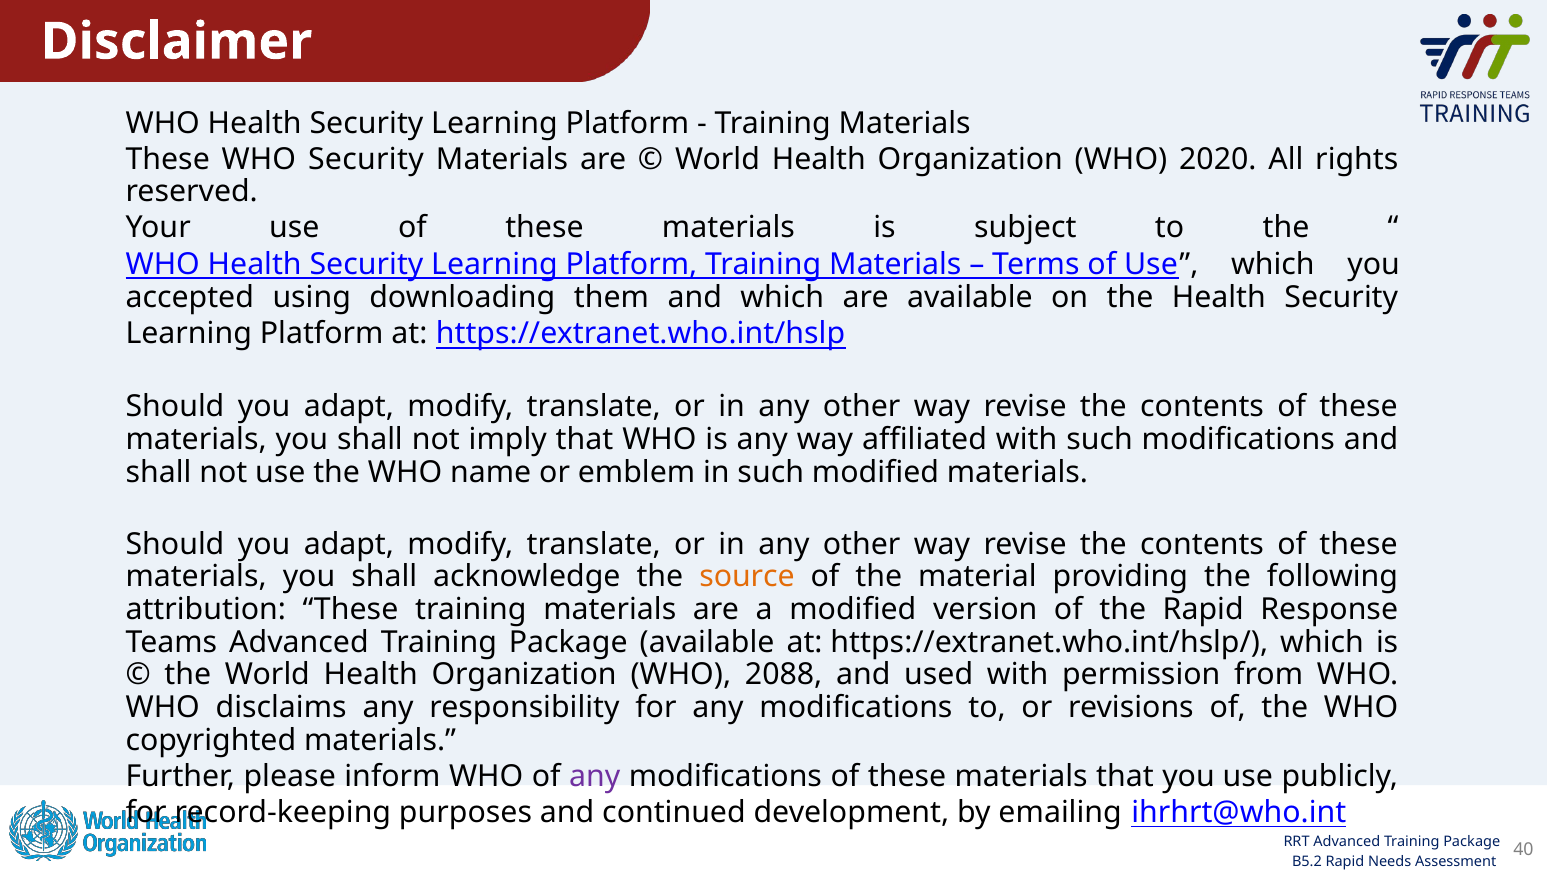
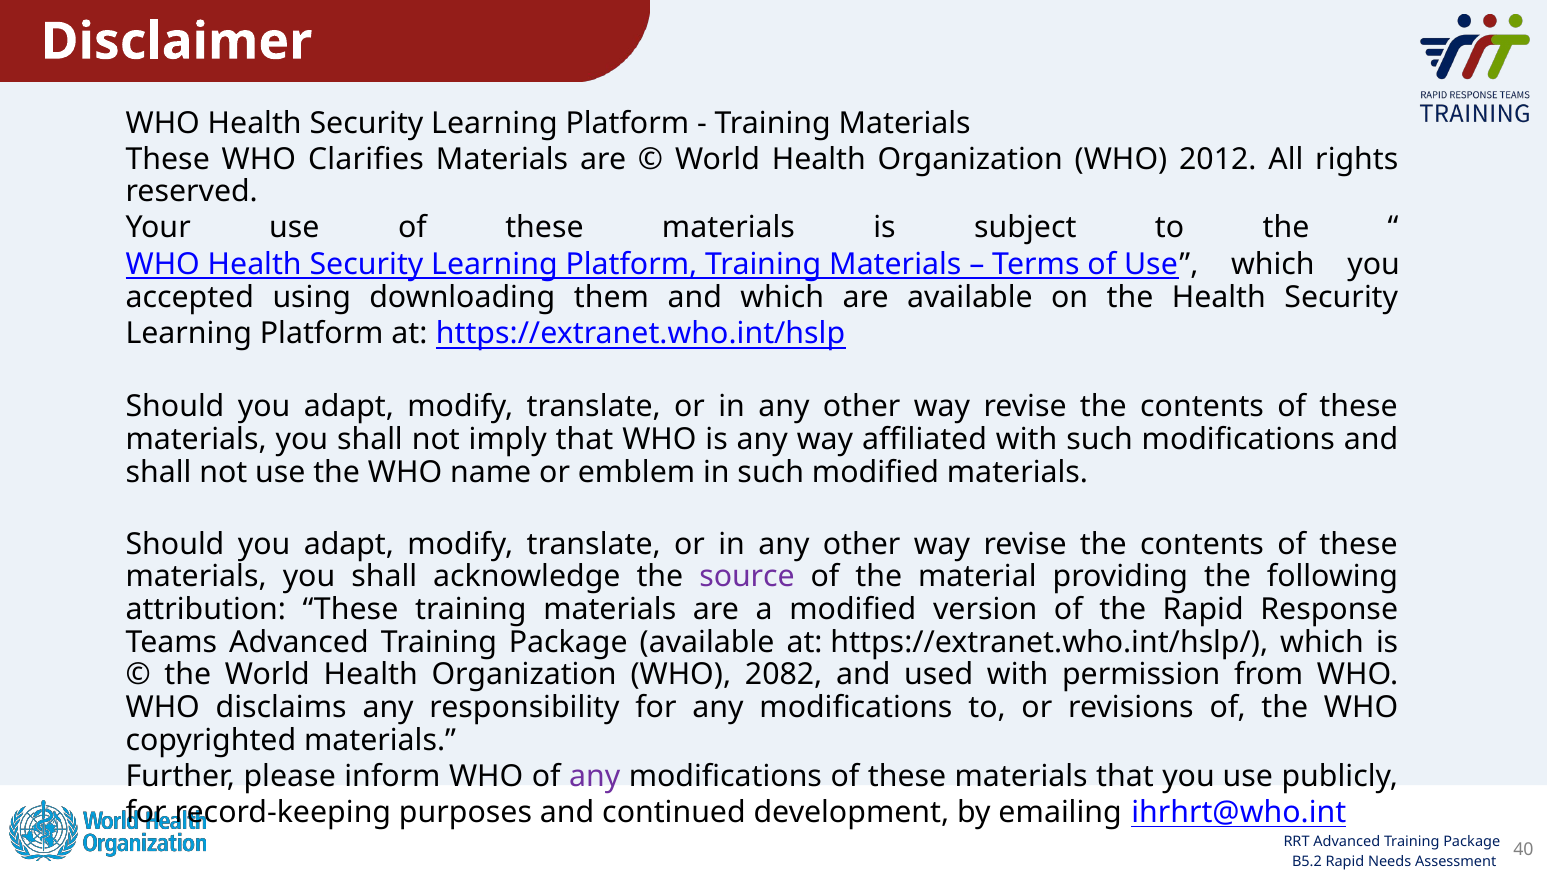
WHO Security: Security -> Clarifies
2020: 2020 -> 2012
source colour: orange -> purple
2088: 2088 -> 2082
